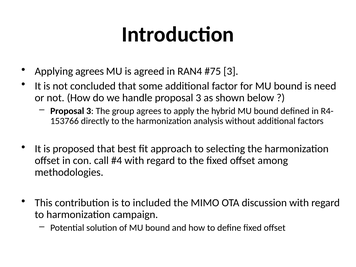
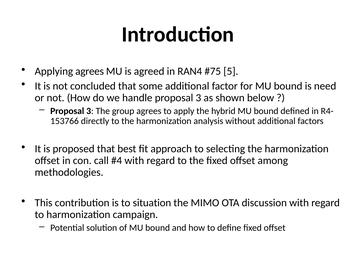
3 at (231, 71): 3 -> 5
included: included -> situation
